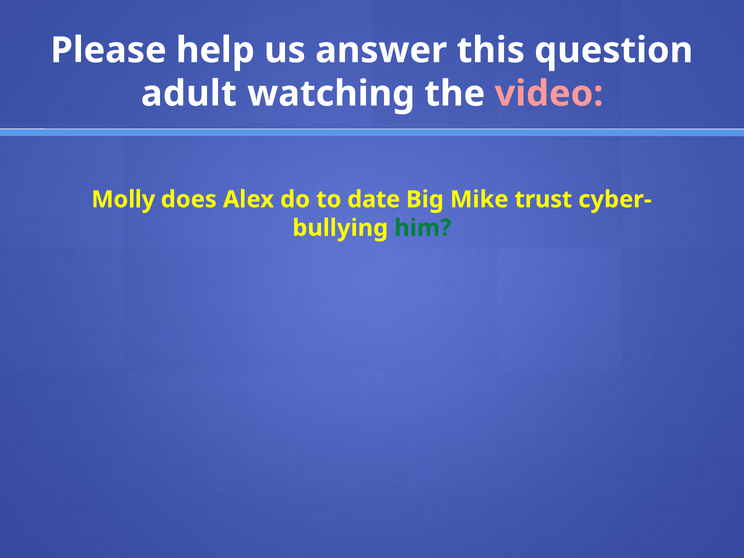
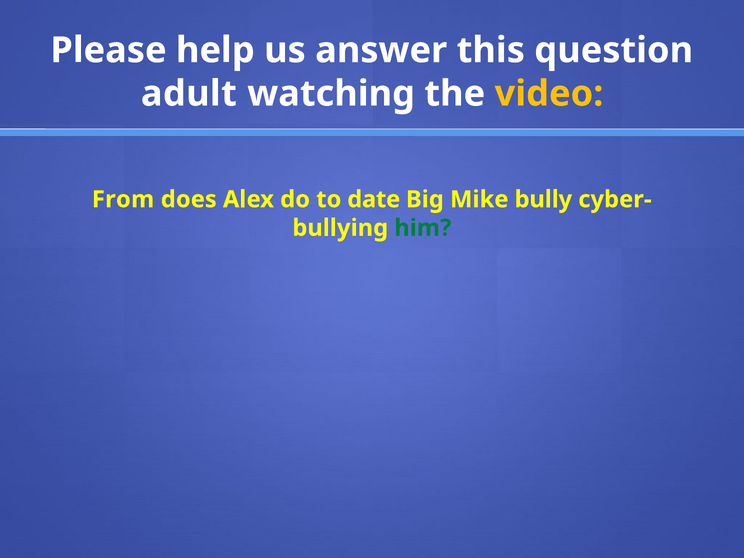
video colour: pink -> yellow
Molly: Molly -> From
trust: trust -> bully
